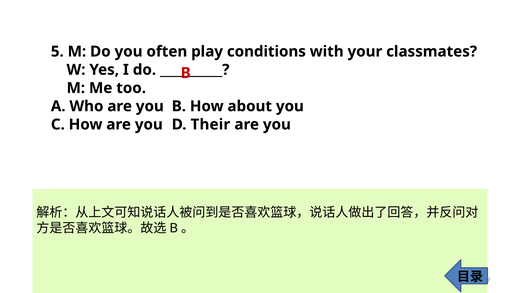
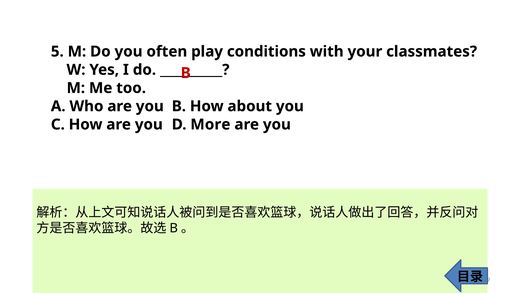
Their: Their -> More
